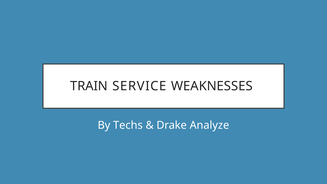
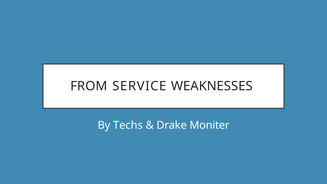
TRAIN: TRAIN -> FROM
Analyze: Analyze -> Moniter
